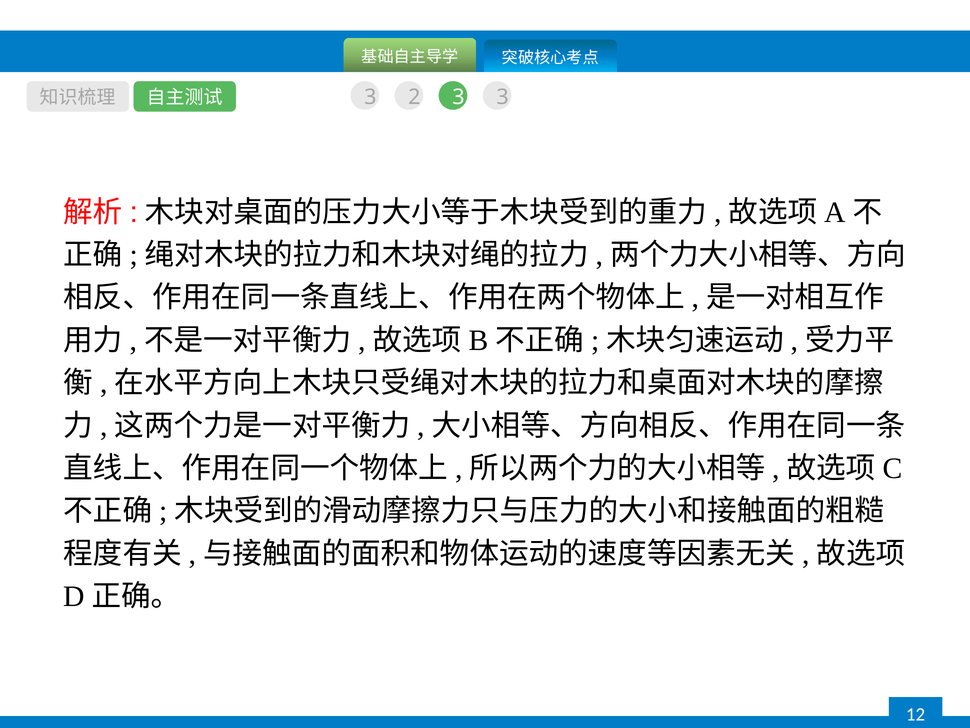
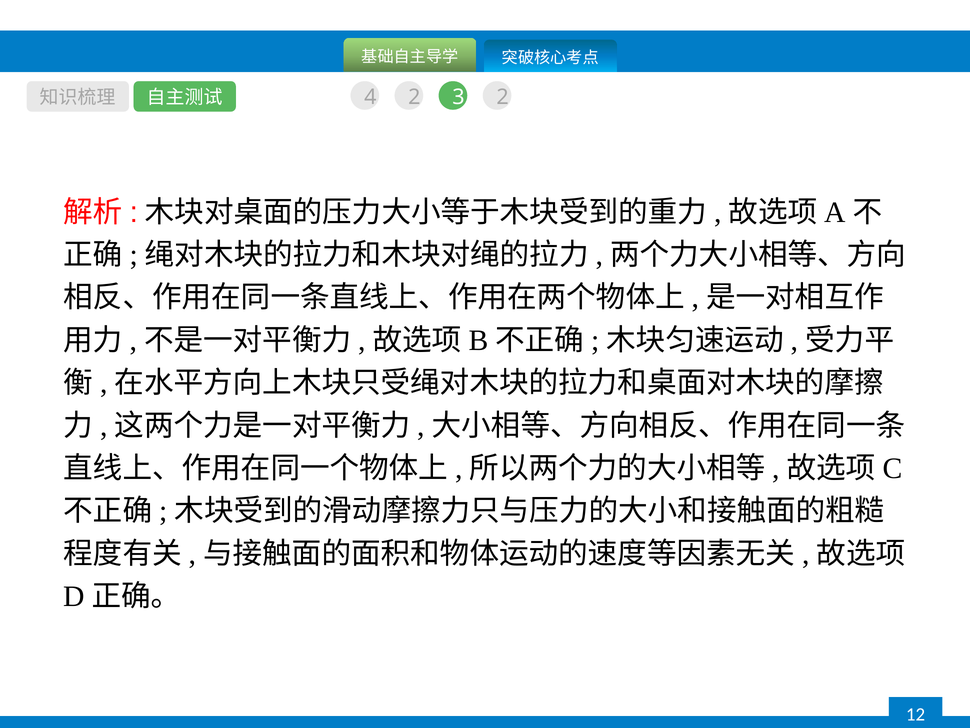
3 at (370, 97): 3 -> 4
3 3: 3 -> 2
